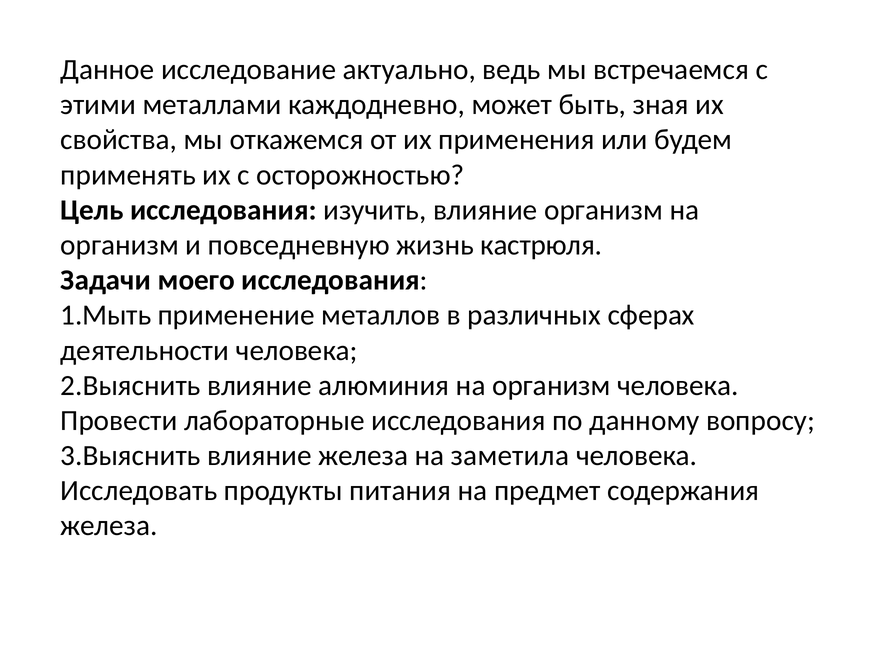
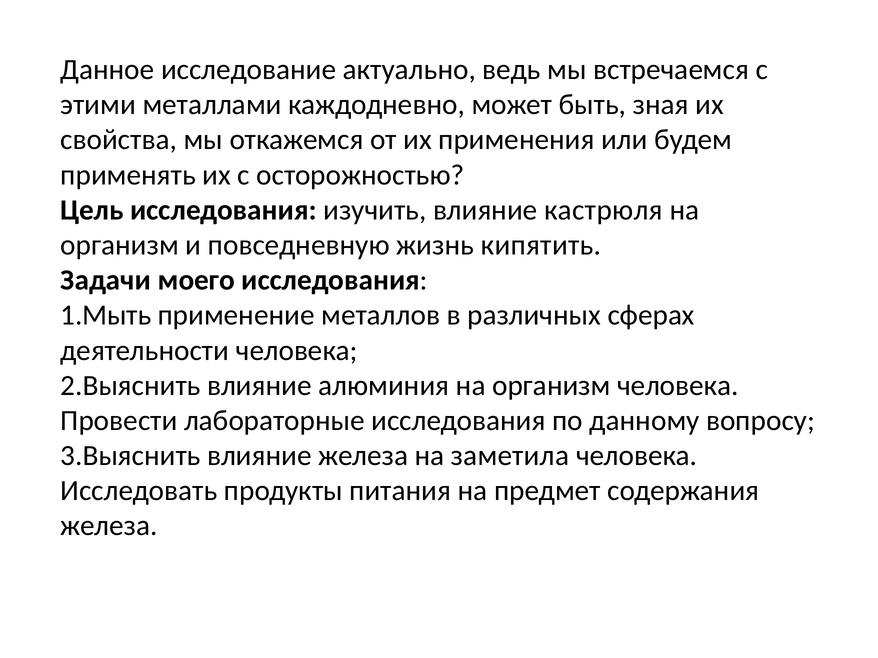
влияние организм: организм -> кастрюля
кастрюля: кастрюля -> кипятить
